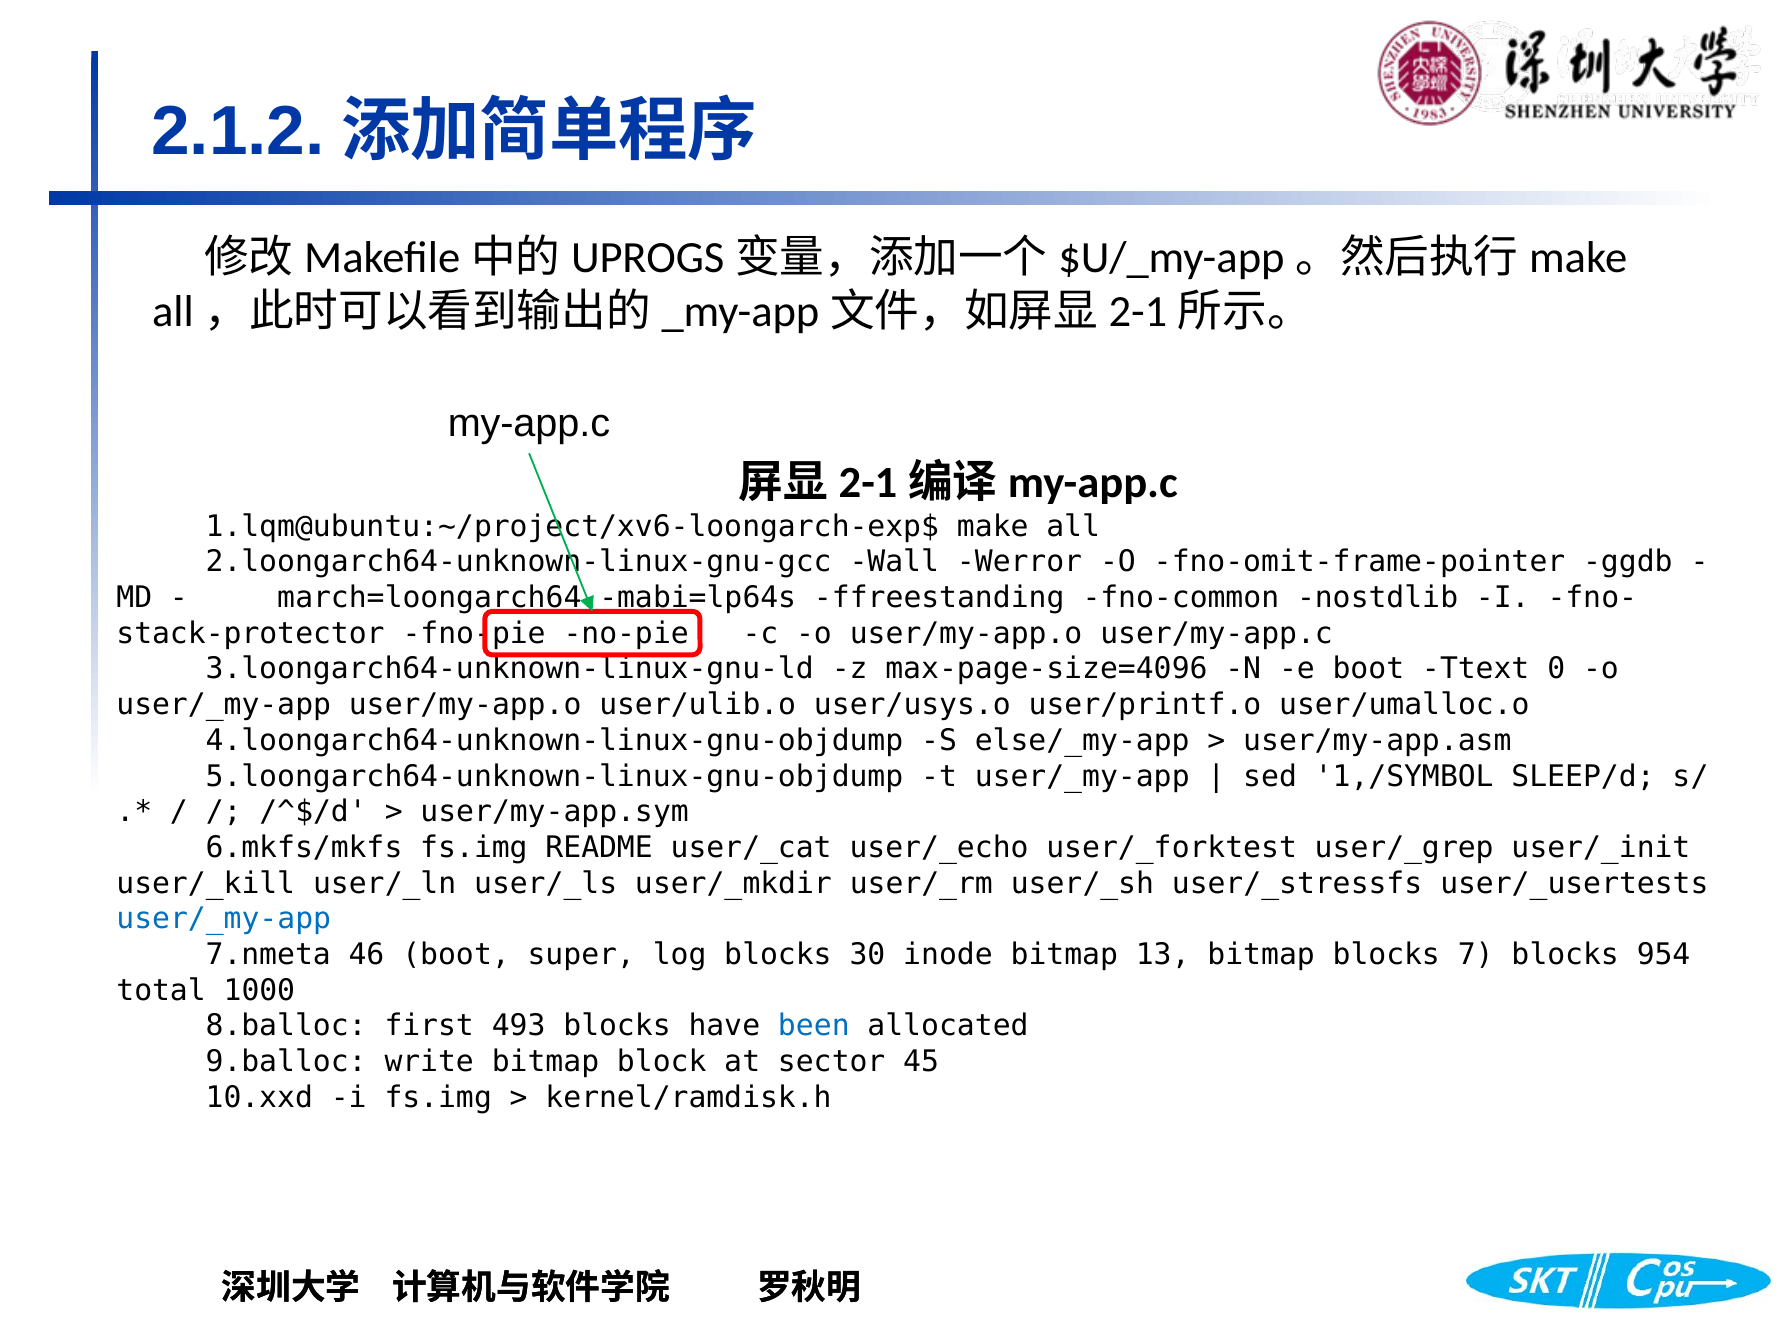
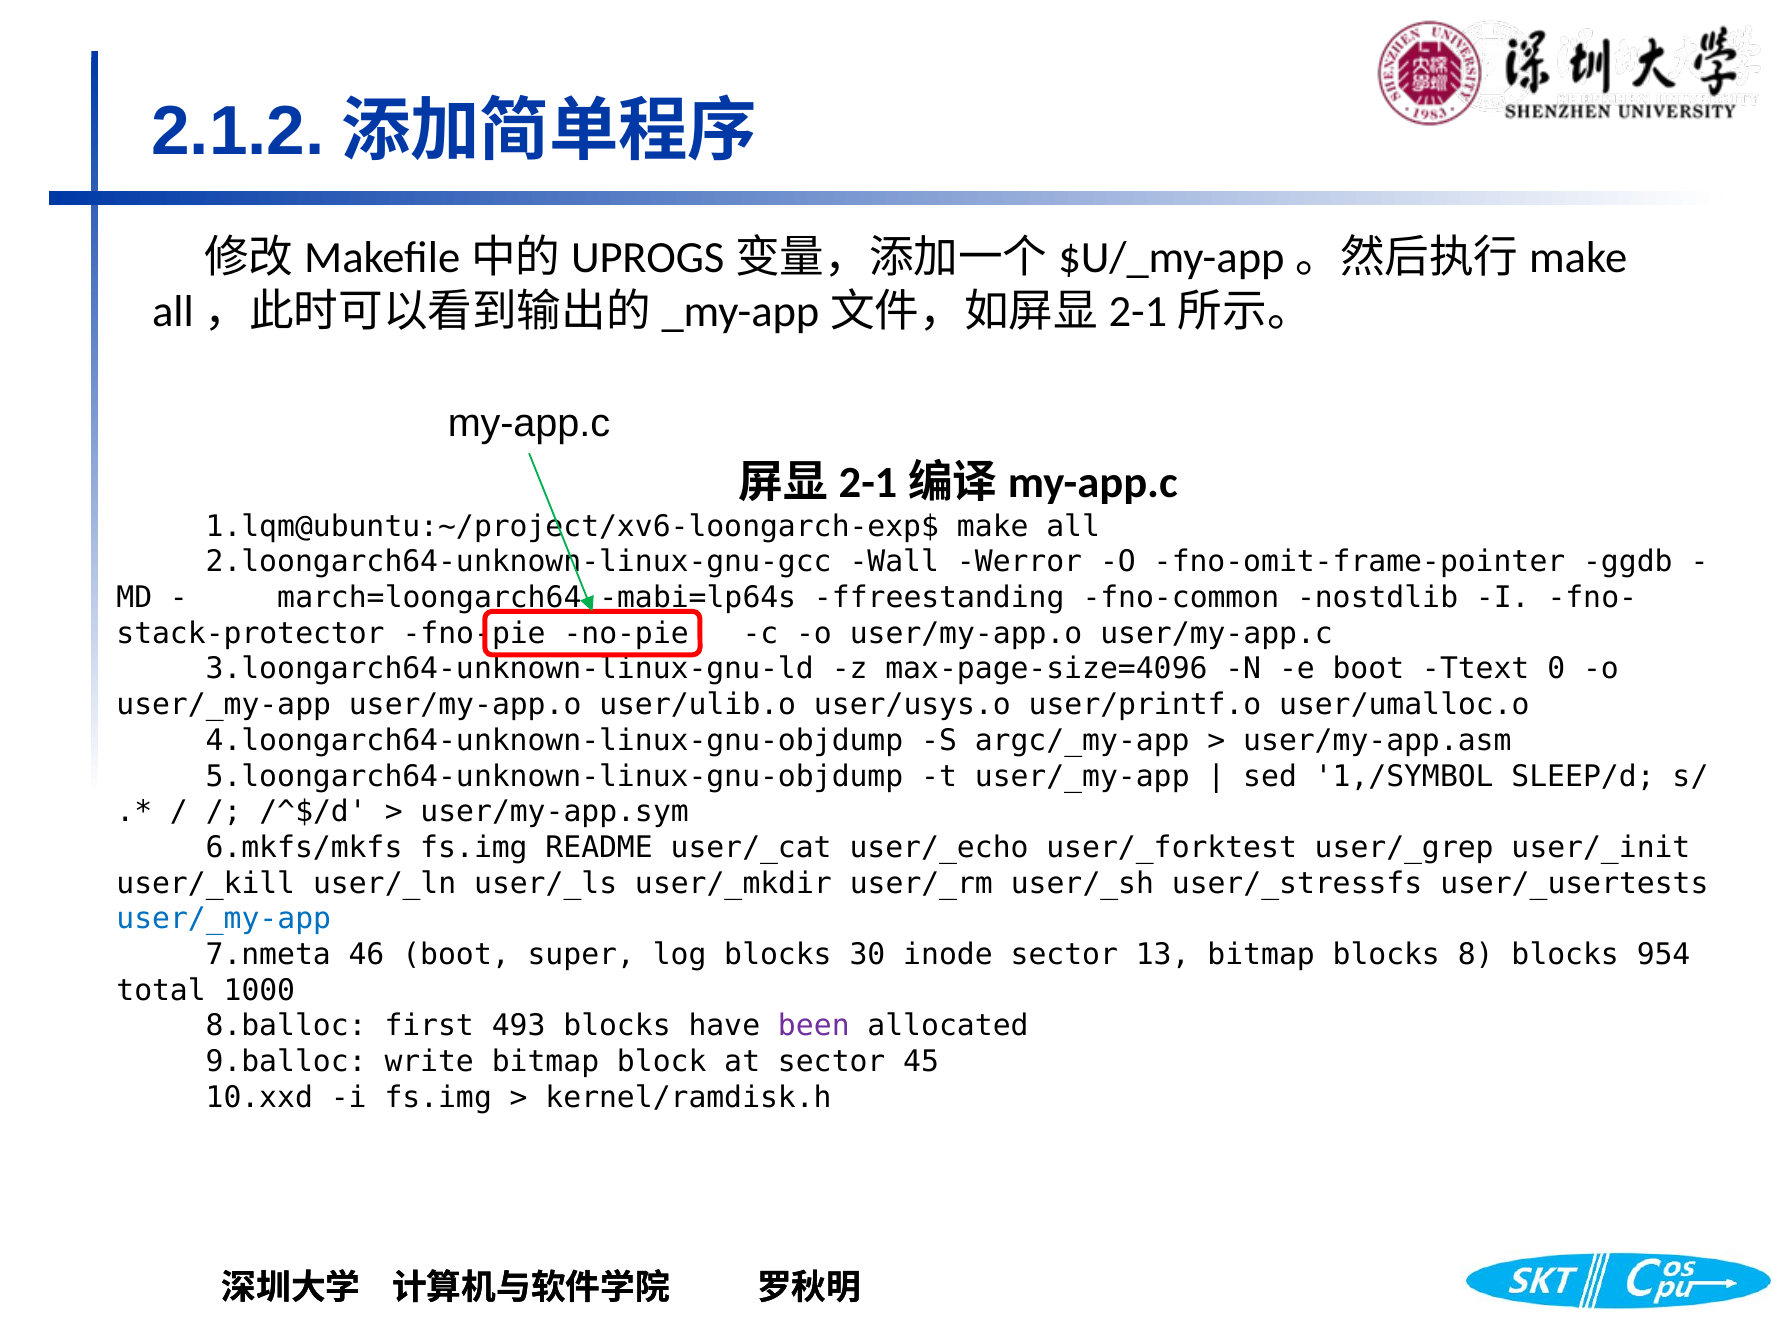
else/_my-app: else/_my-app -> argc/_my-app
inode bitmap: bitmap -> sector
7: 7 -> 8
been colour: blue -> purple
